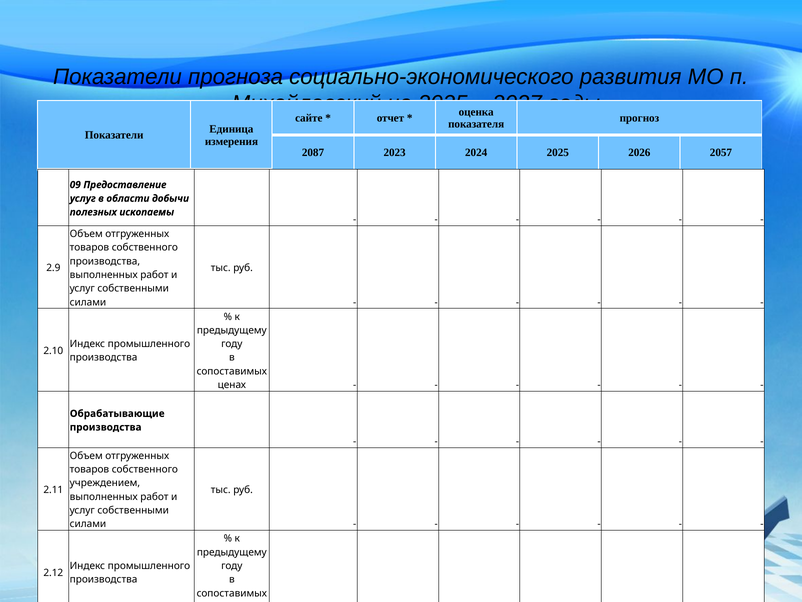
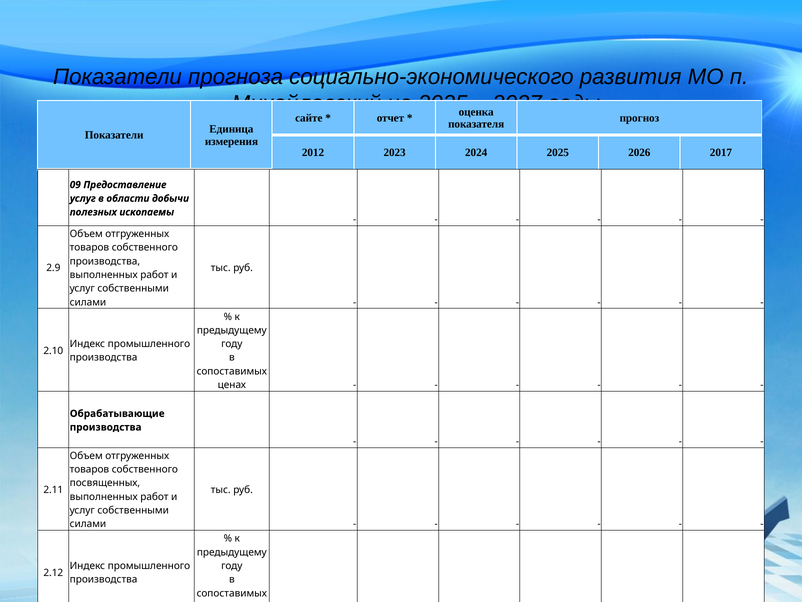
2087: 2087 -> 2012
2057: 2057 -> 2017
учреждением: учреждением -> посвященных
